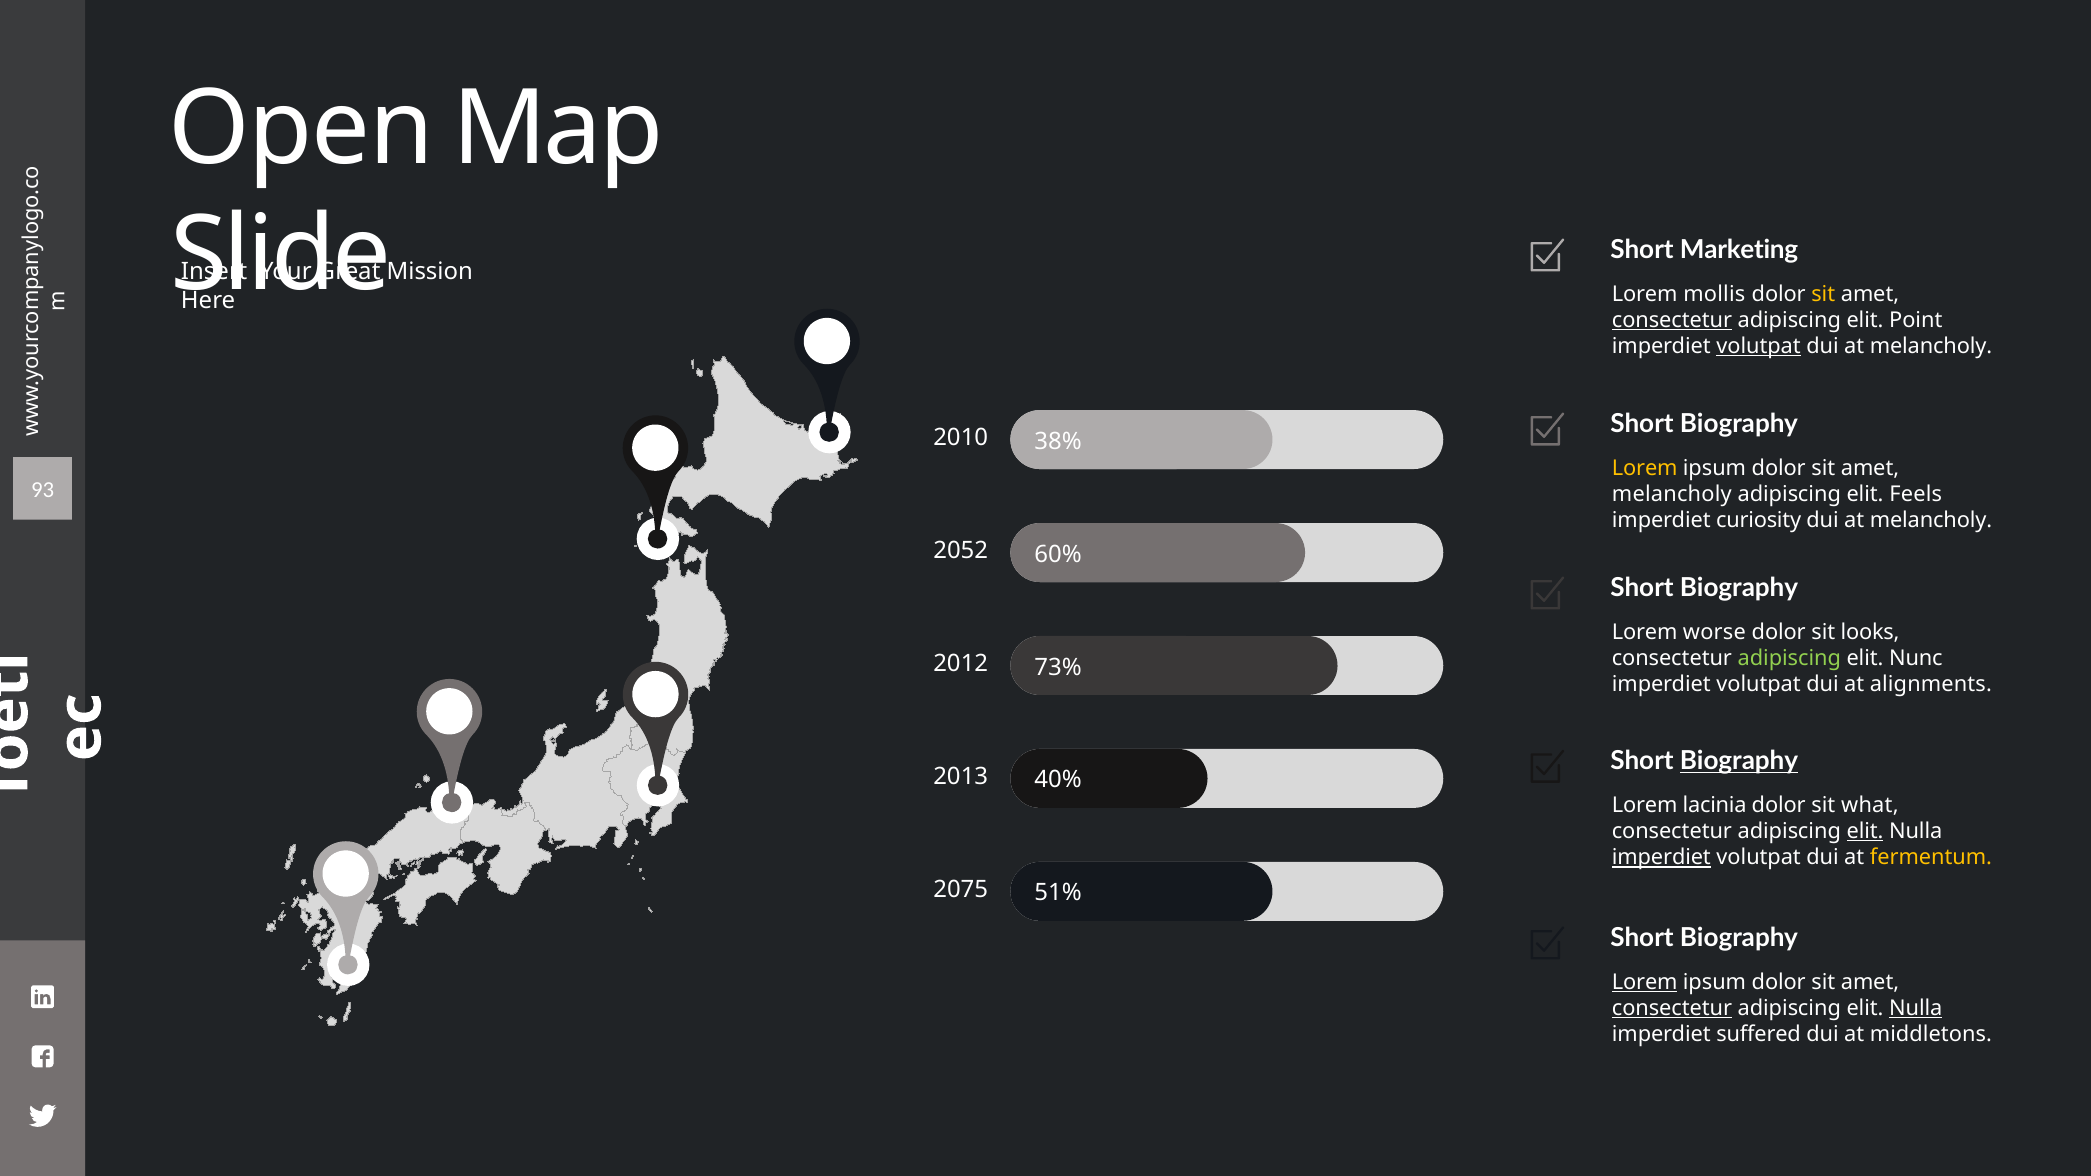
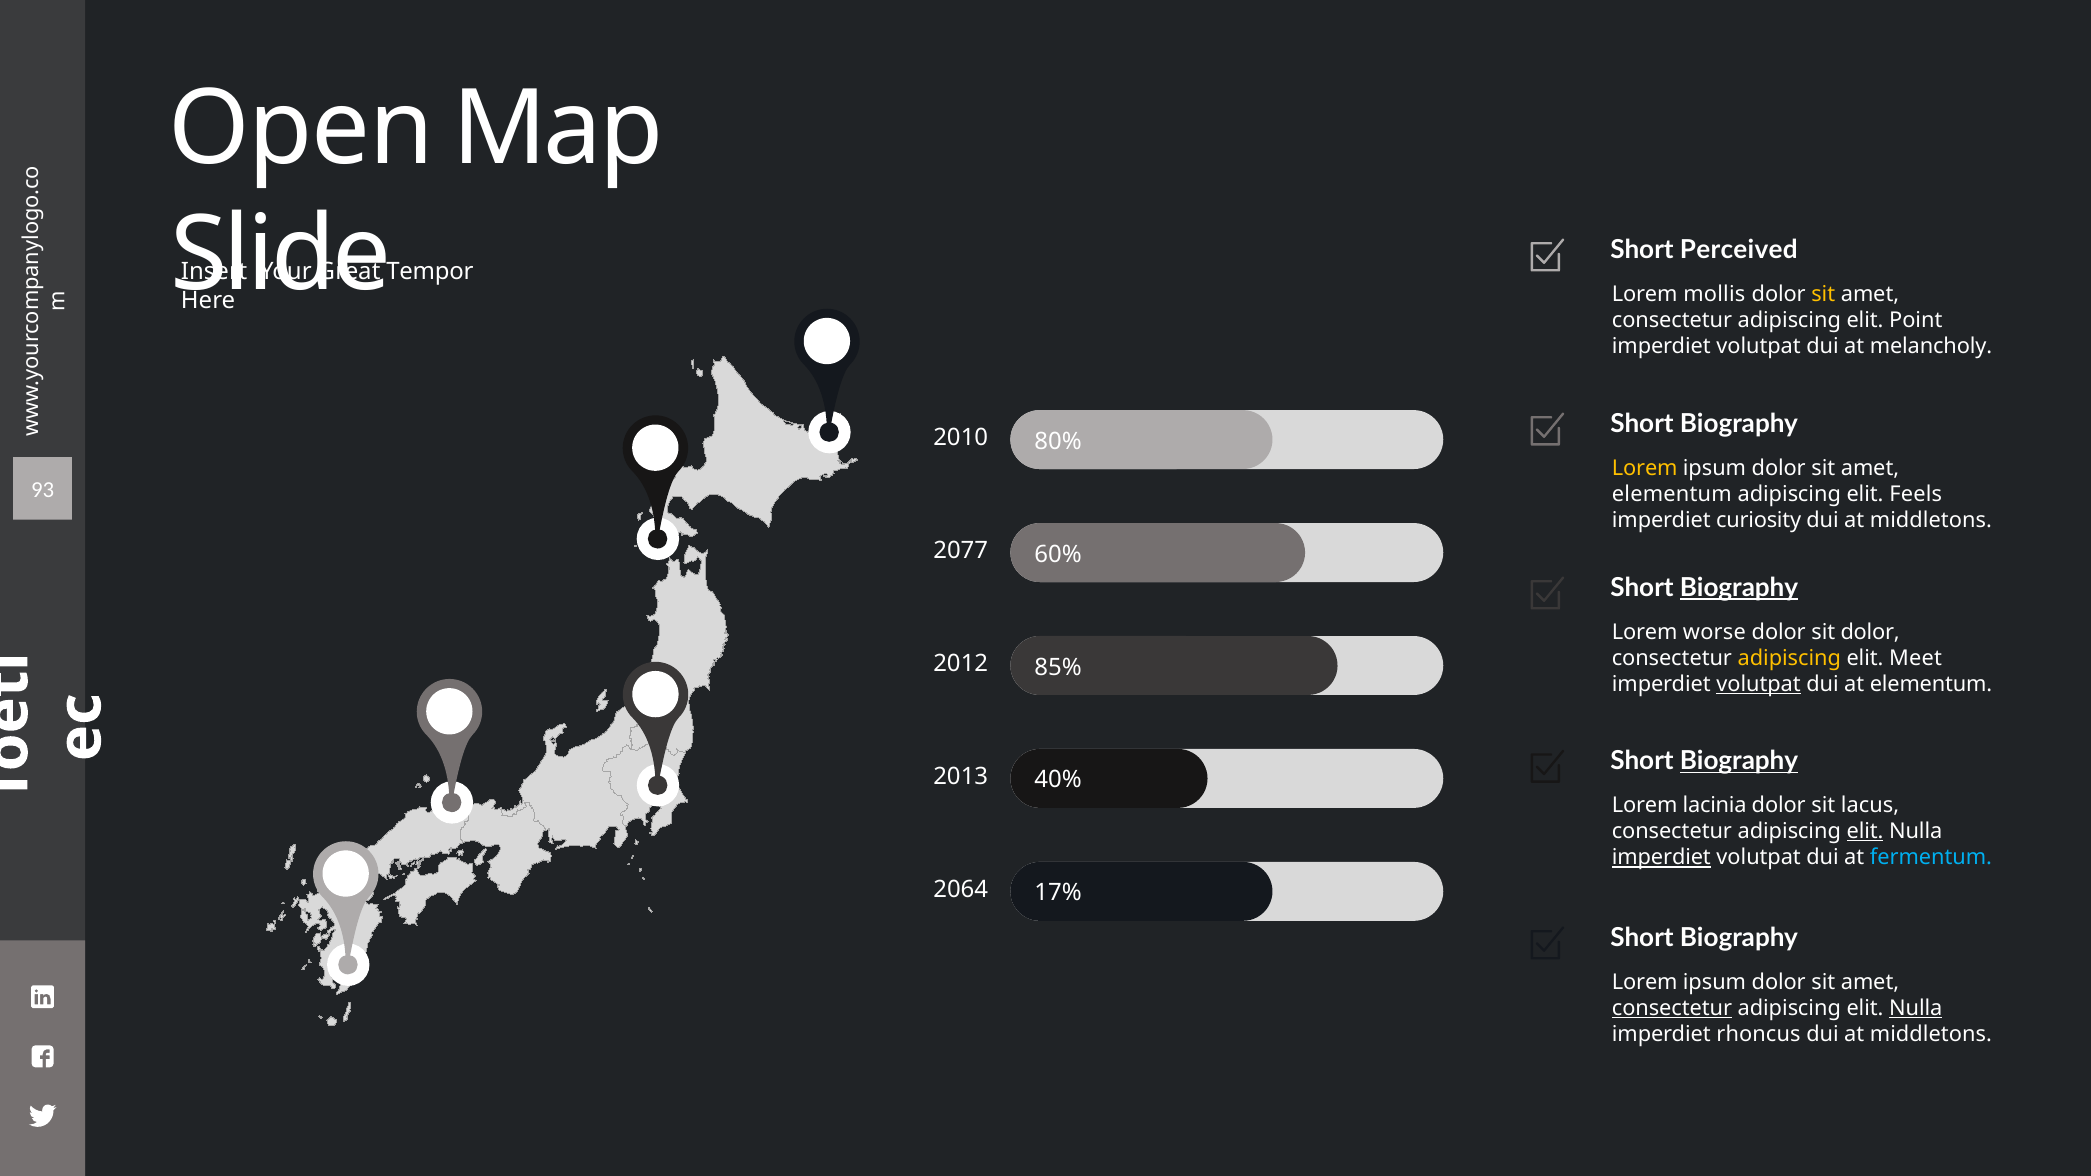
Marketing: Marketing -> Perceived
Mission: Mission -> Tempor
consectetur at (1672, 320) underline: present -> none
volutpat at (1759, 346) underline: present -> none
38%: 38% -> 80%
melancholy at (1672, 494): melancholy -> elementum
melancholy at (1931, 521): melancholy -> middletons
2052: 2052 -> 2077
Biography at (1739, 588) underline: none -> present
sit looks: looks -> dolor
adipiscing at (1789, 658) colour: light green -> yellow
Nunc: Nunc -> Meet
73%: 73% -> 85%
volutpat at (1759, 684) underline: none -> present
at alignments: alignments -> elementum
what: what -> lacus
fermentum colour: yellow -> light blue
2075: 2075 -> 2064
51%: 51% -> 17%
Lorem at (1645, 982) underline: present -> none
suffered: suffered -> rhoncus
